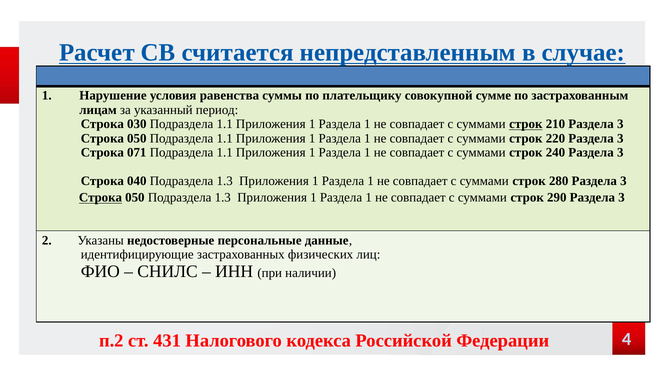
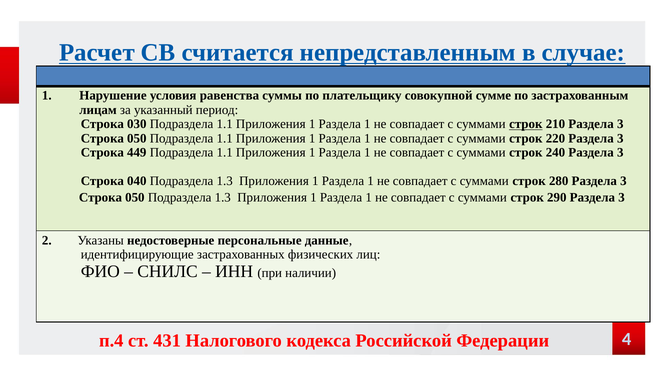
071: 071 -> 449
Строка at (100, 198) underline: present -> none
п.2: п.2 -> п.4
